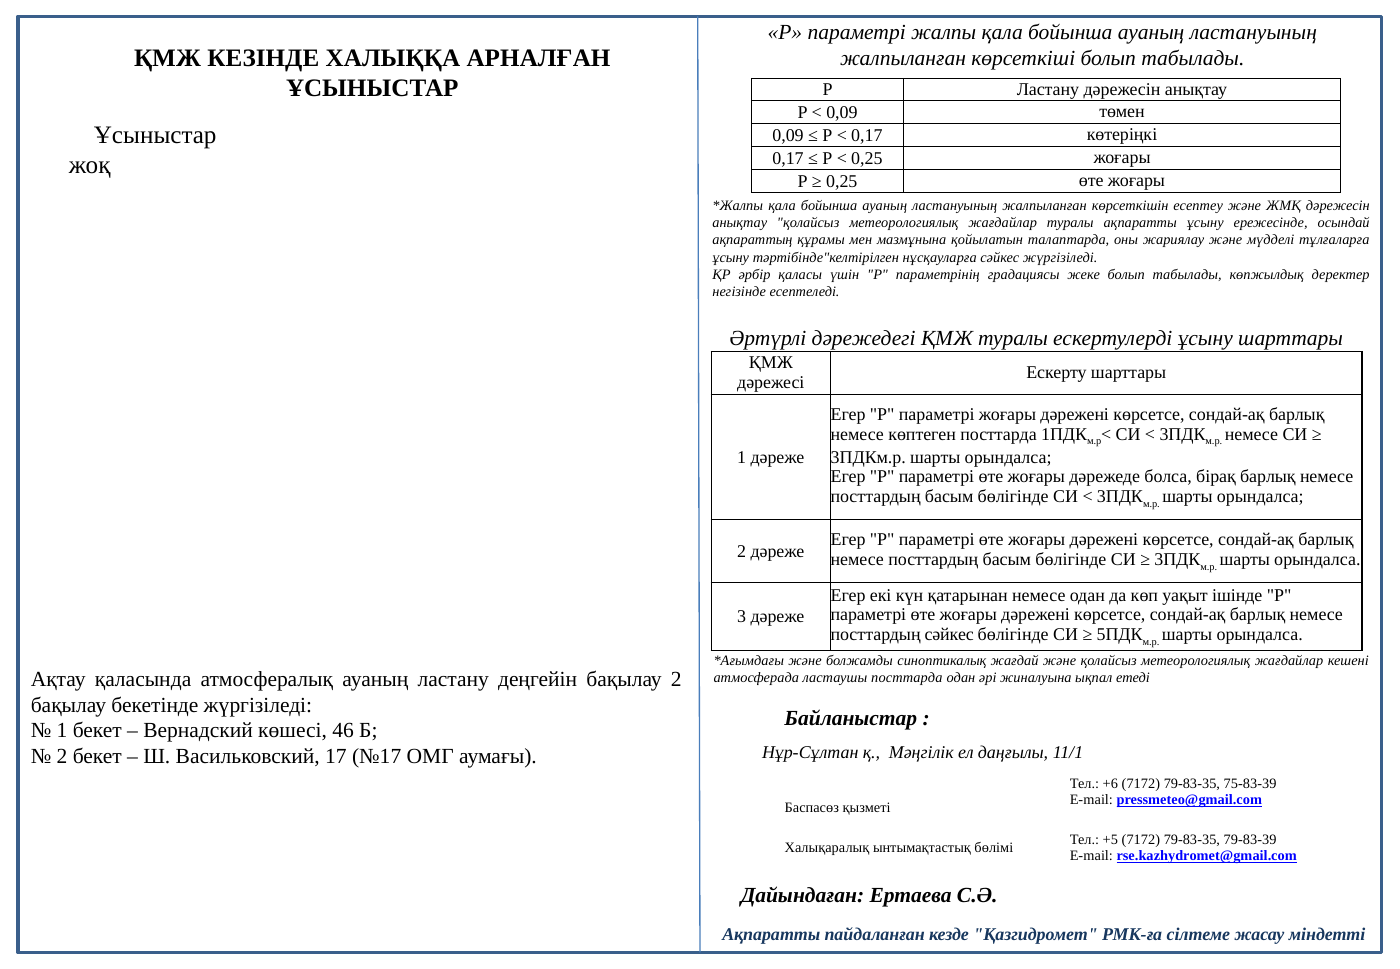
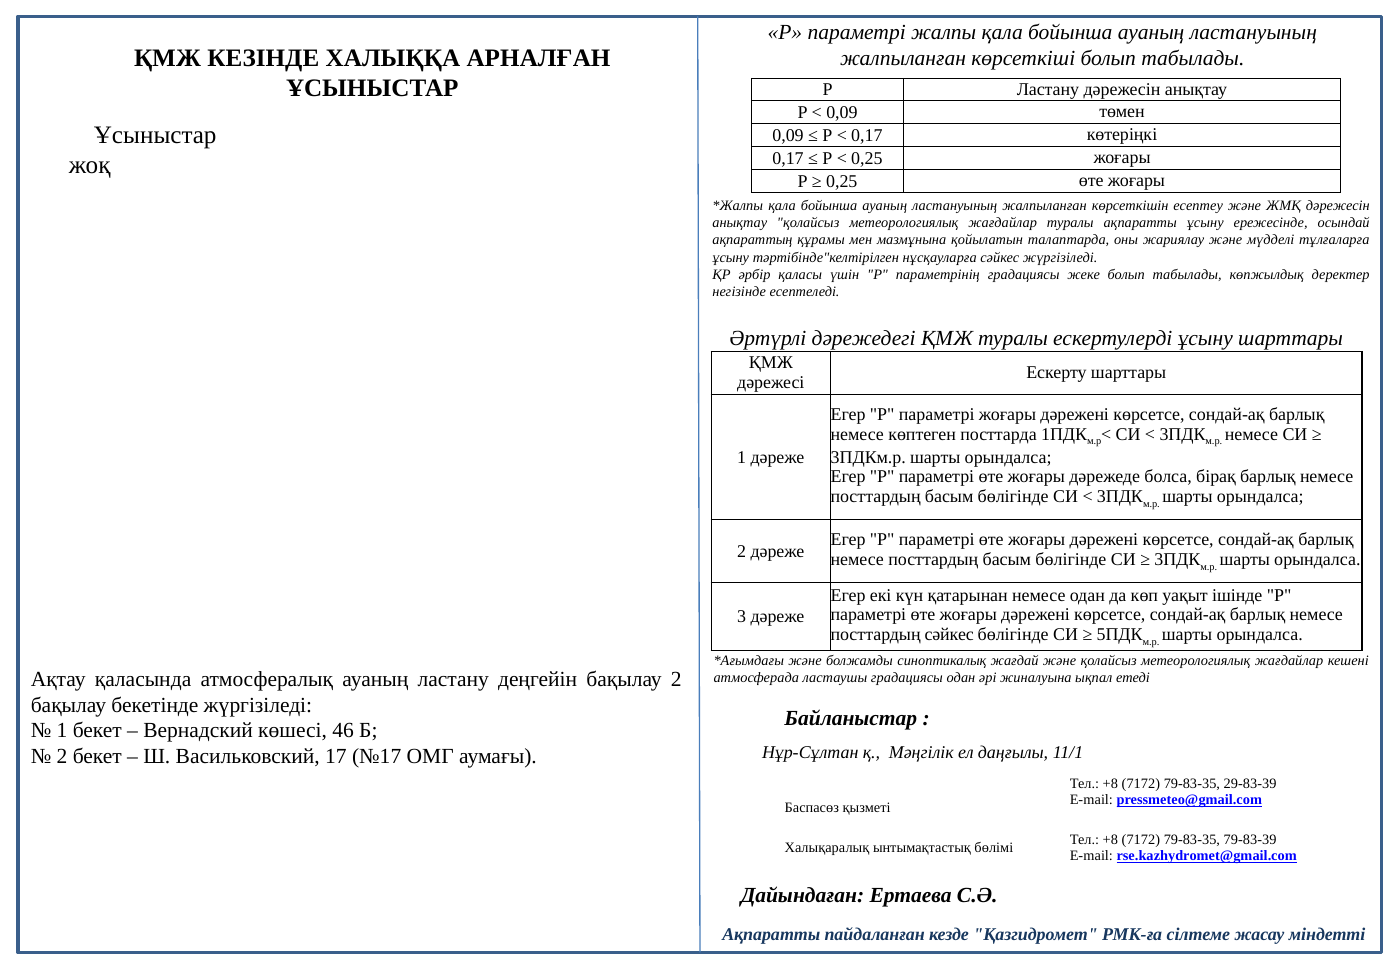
ластаушы посттарда: посттарда -> градациясы
+6 at (1110, 784): +6 -> +8
75-83-39: 75-83-39 -> 29-83-39
+5 at (1110, 840): +5 -> +8
